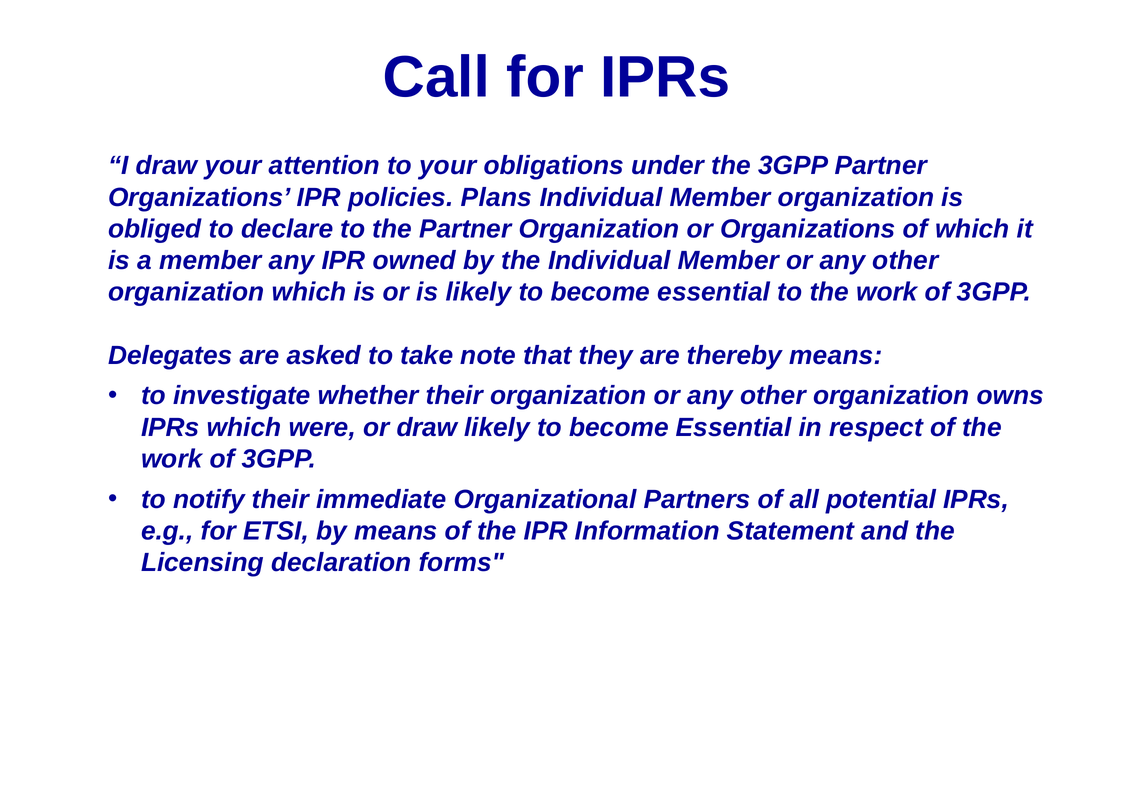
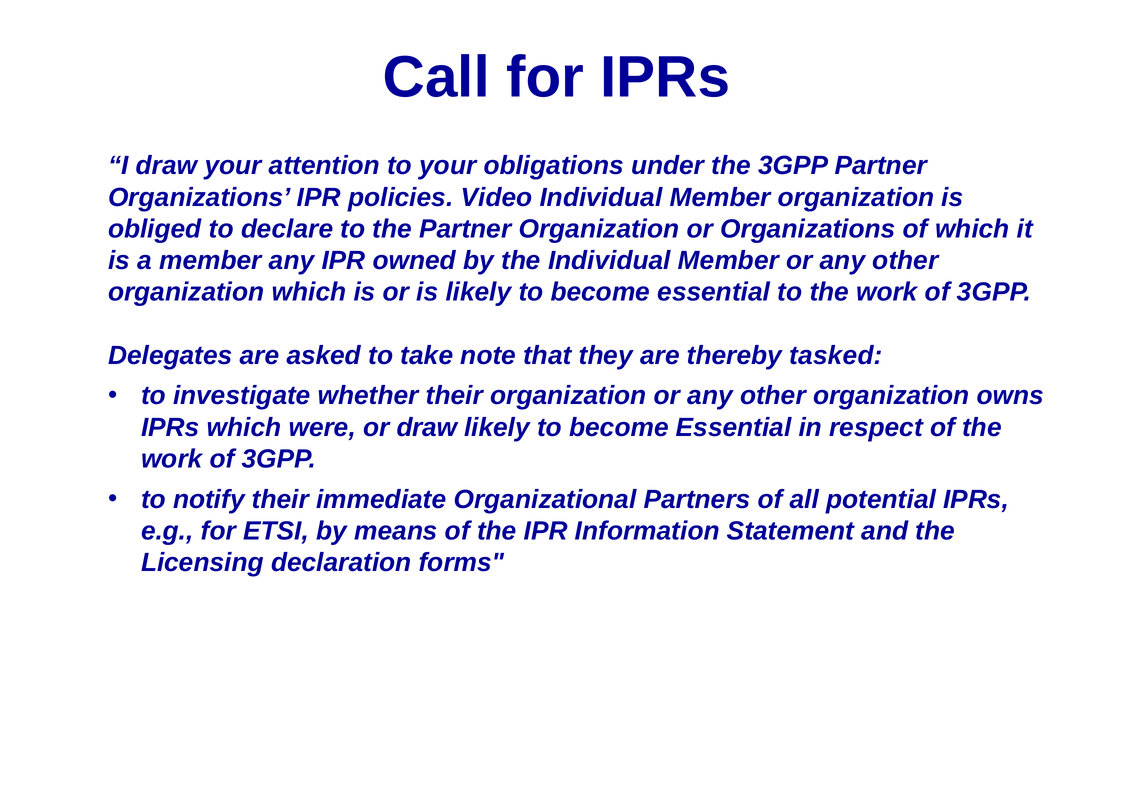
Plans: Plans -> Video
thereby means: means -> tasked
